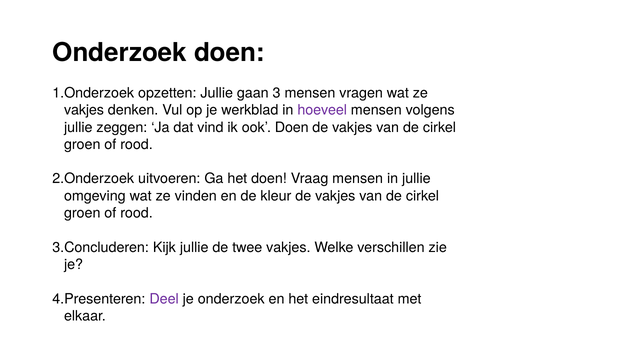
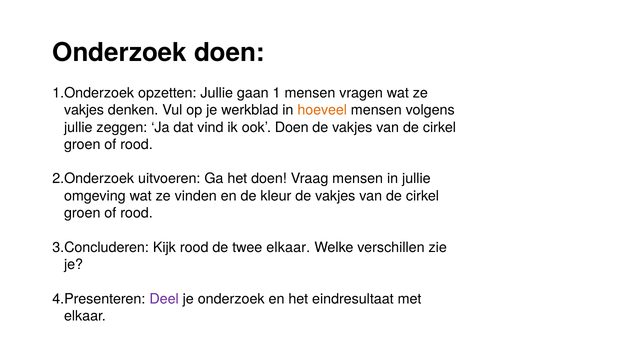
3: 3 -> 1
hoeveel colour: purple -> orange
Kijk jullie: jullie -> rood
twee vakjes: vakjes -> elkaar
